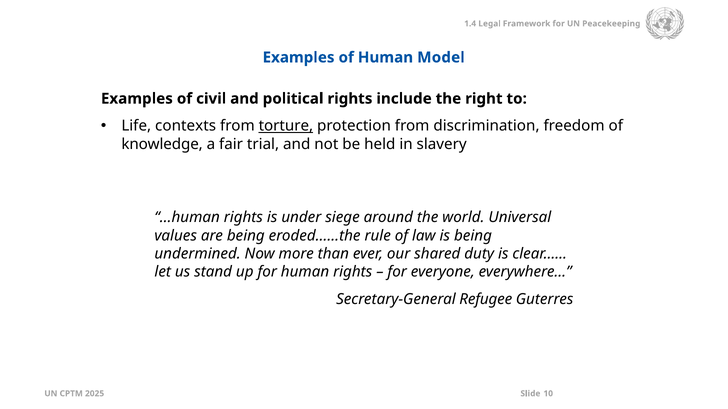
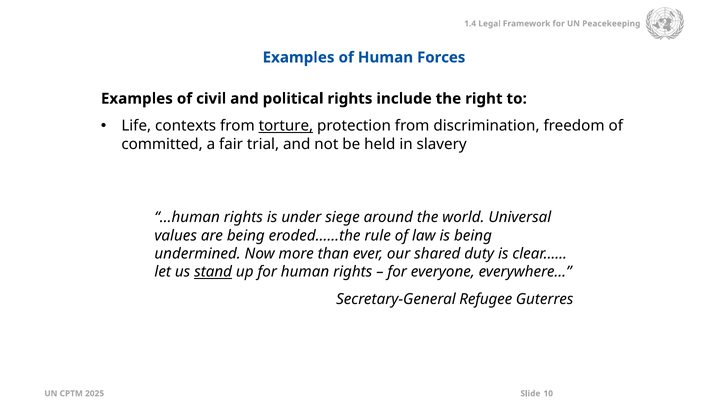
Model: Model -> Forces
knowledge: knowledge -> committed
stand underline: none -> present
